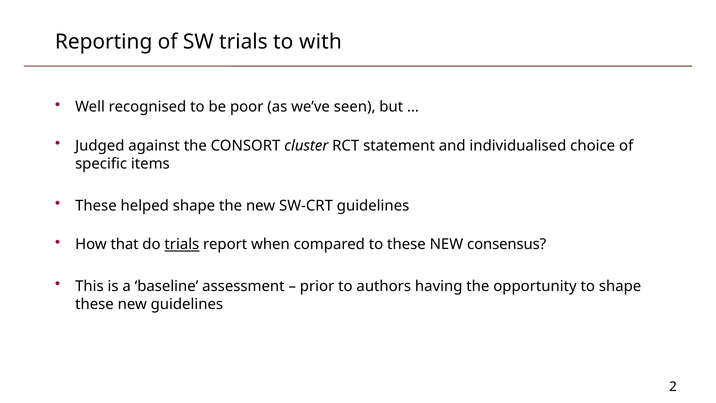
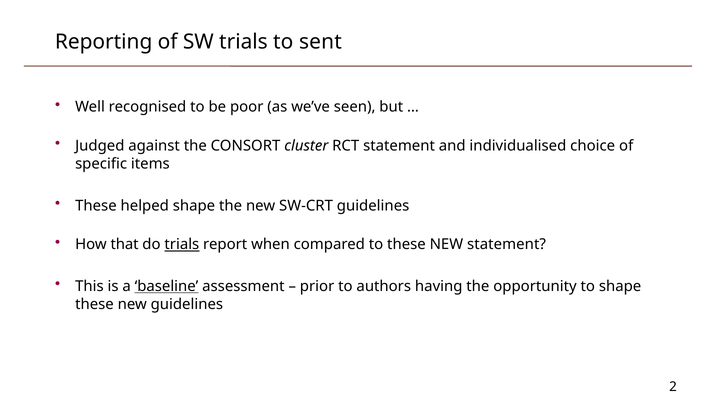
with: with -> sent
NEW consensus: consensus -> statement
baseline underline: none -> present
